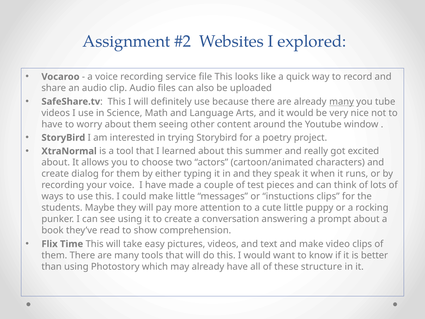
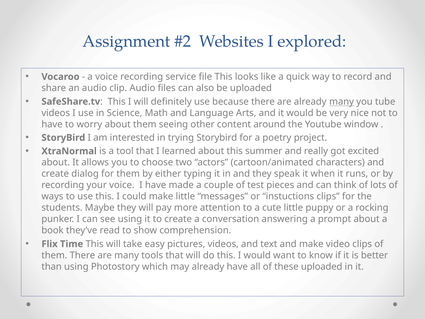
these structure: structure -> uploaded
